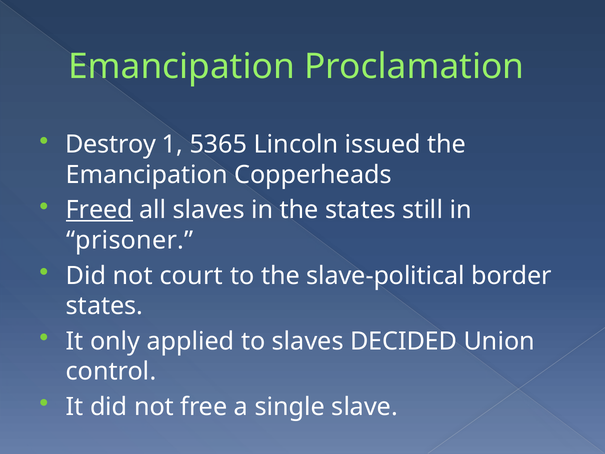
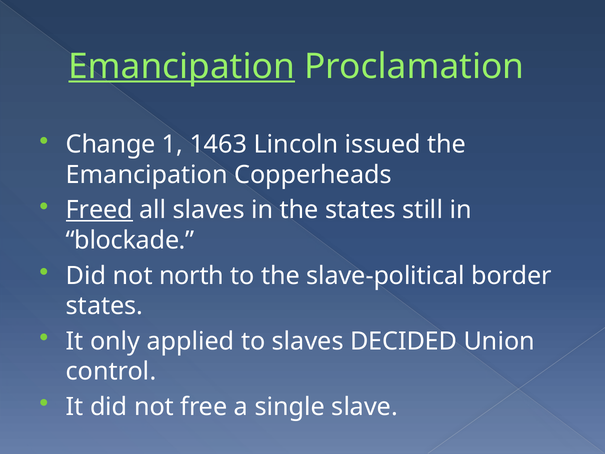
Emancipation at (182, 66) underline: none -> present
Destroy: Destroy -> Change
5365: 5365 -> 1463
prisoner: prisoner -> blockade
court: court -> north
